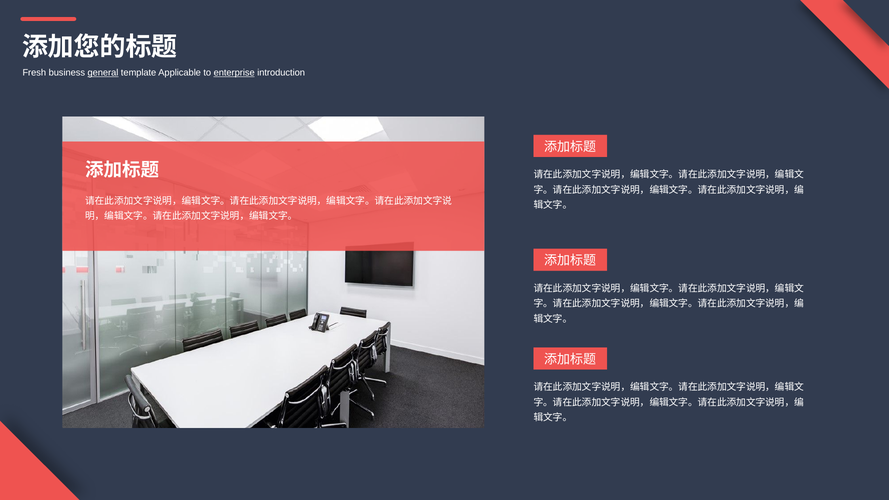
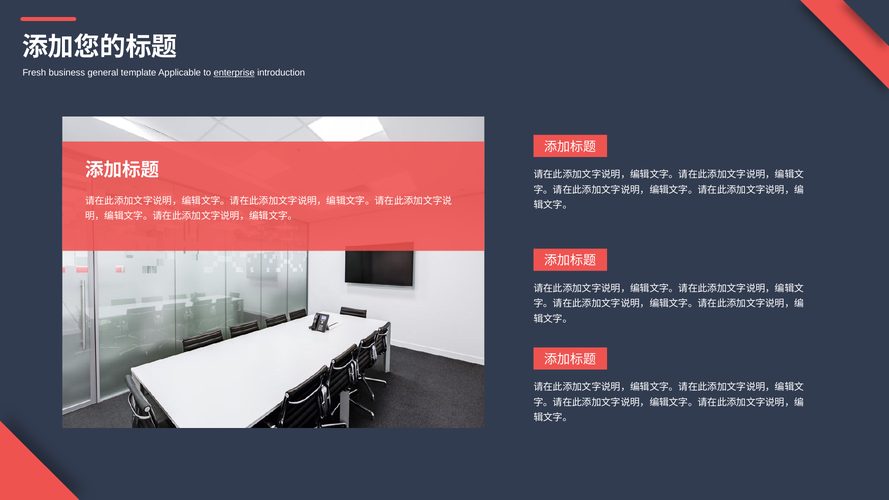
general underline: present -> none
